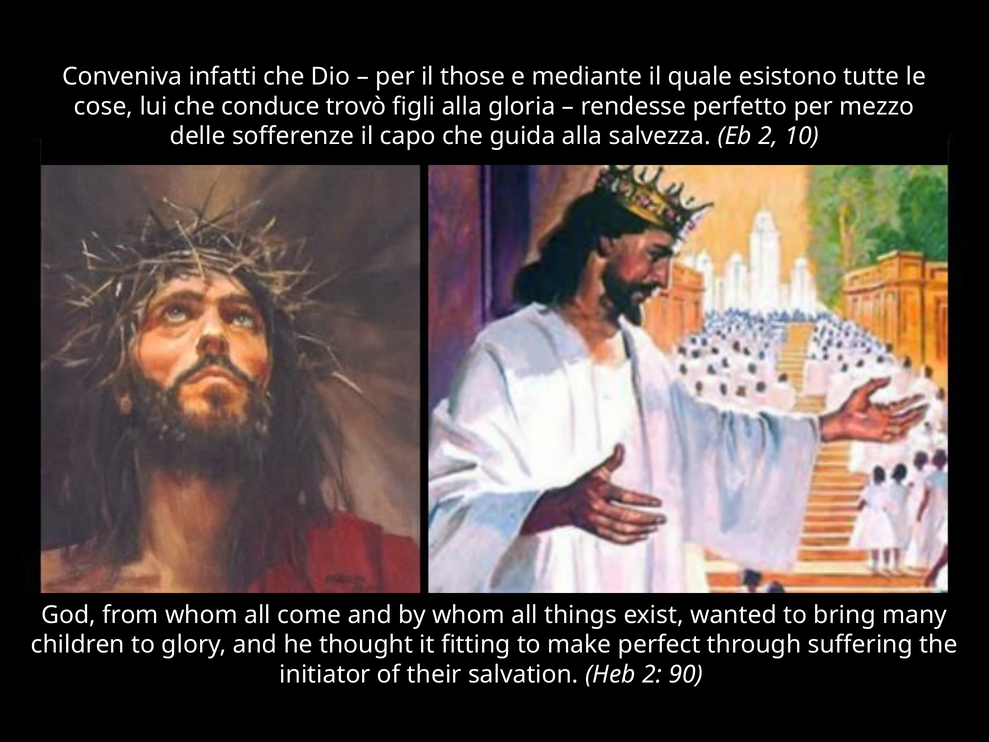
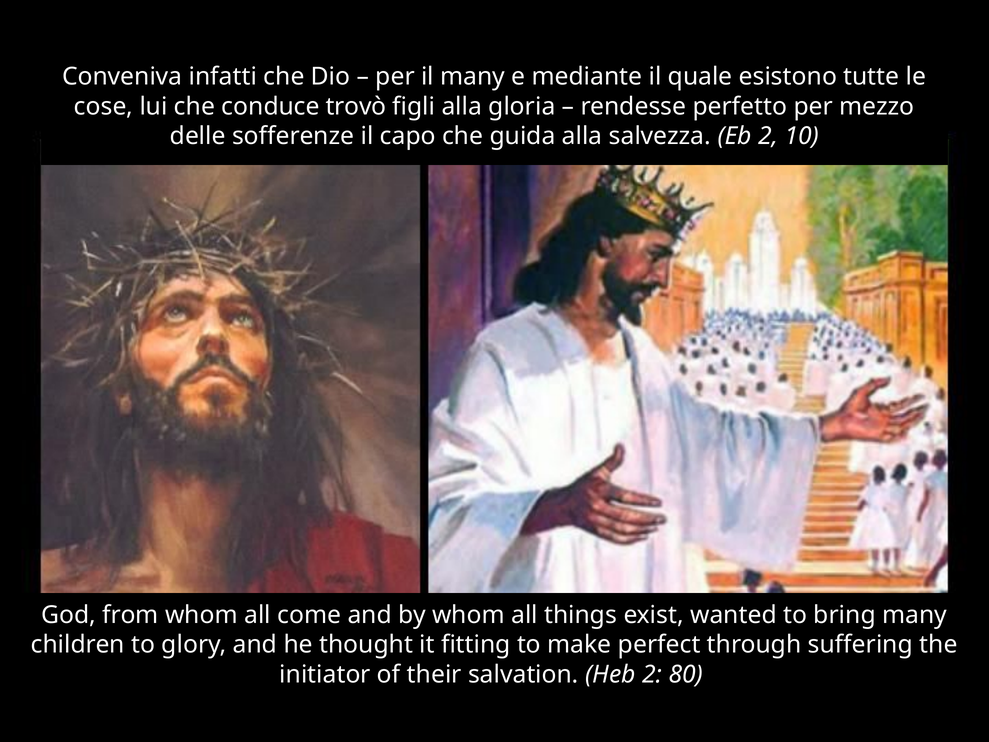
il those: those -> many
90: 90 -> 80
